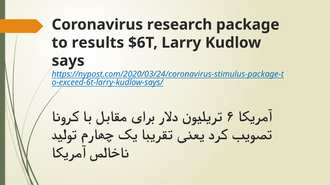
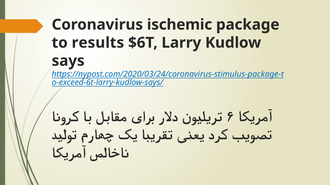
research: research -> ischemic
